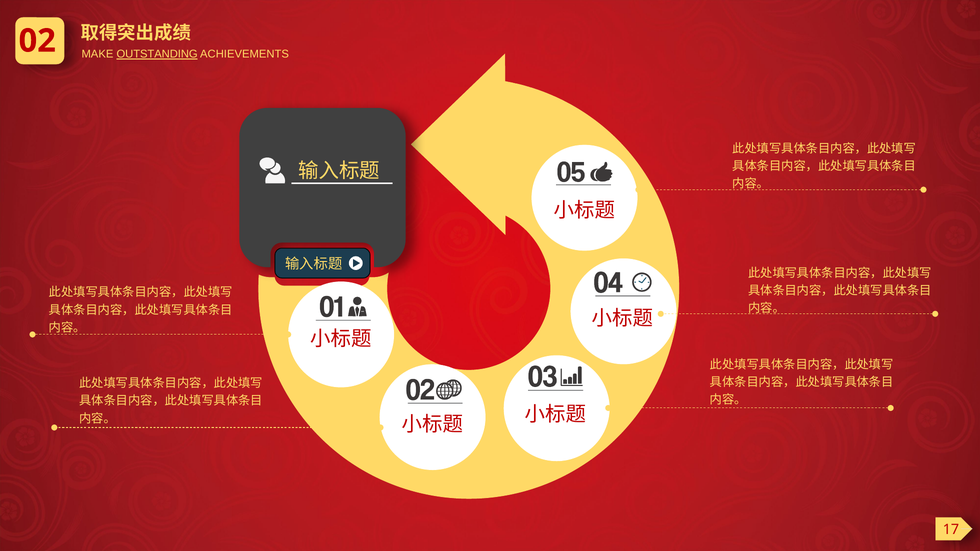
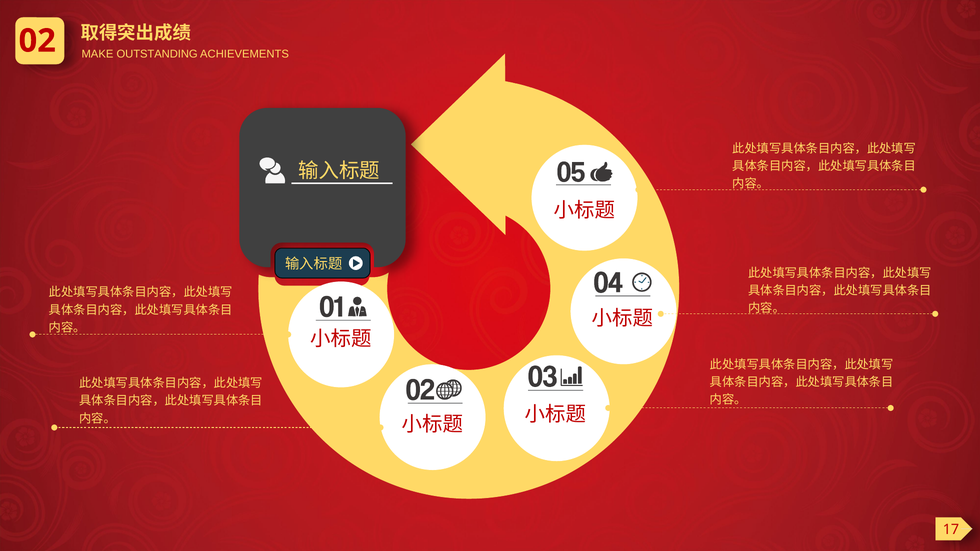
OUTSTANDING underline: present -> none
